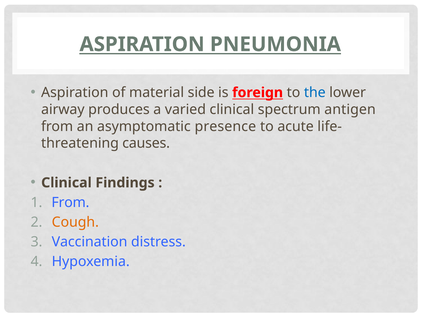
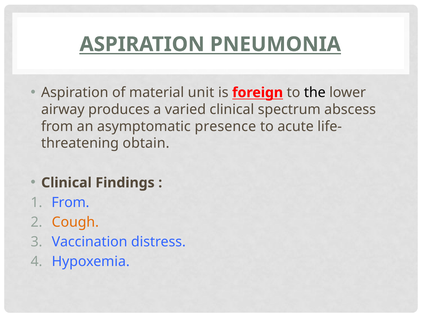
side: side -> unit
the colour: blue -> black
antigen: antigen -> abscess
causes: causes -> obtain
